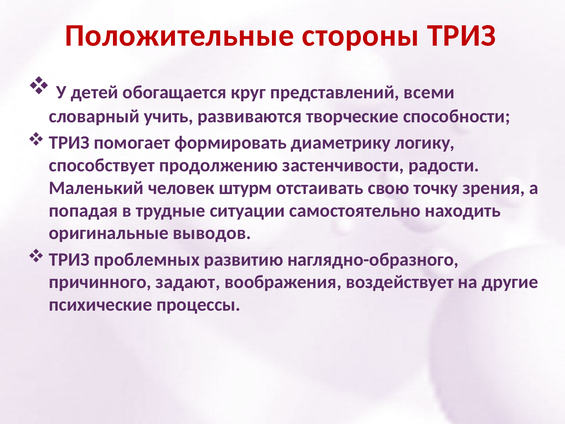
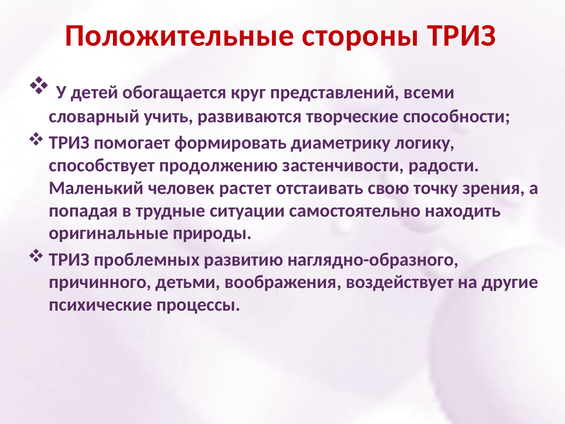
штурм: штурм -> растет
выводов: выводов -> природы
задают: задают -> детьми
